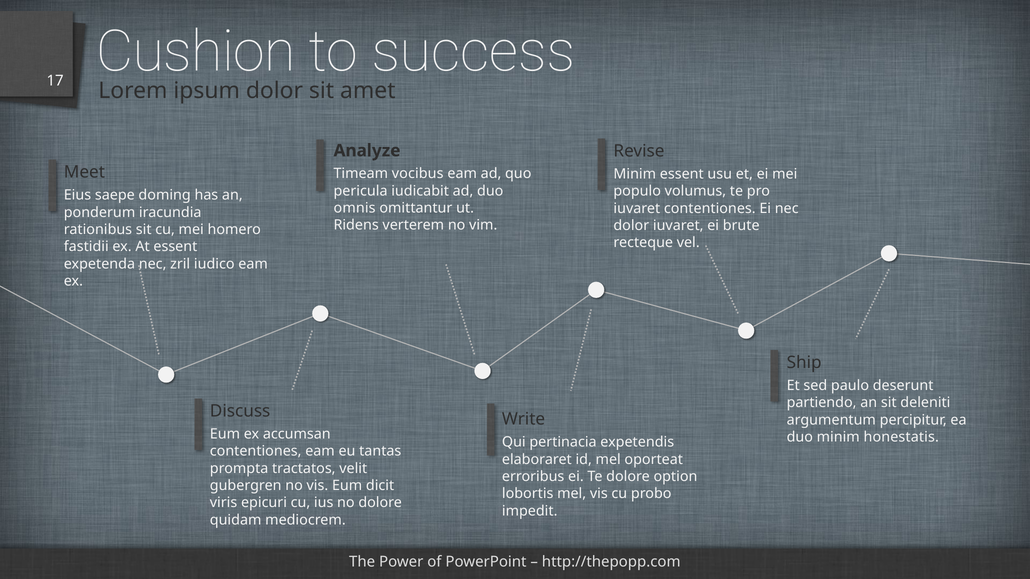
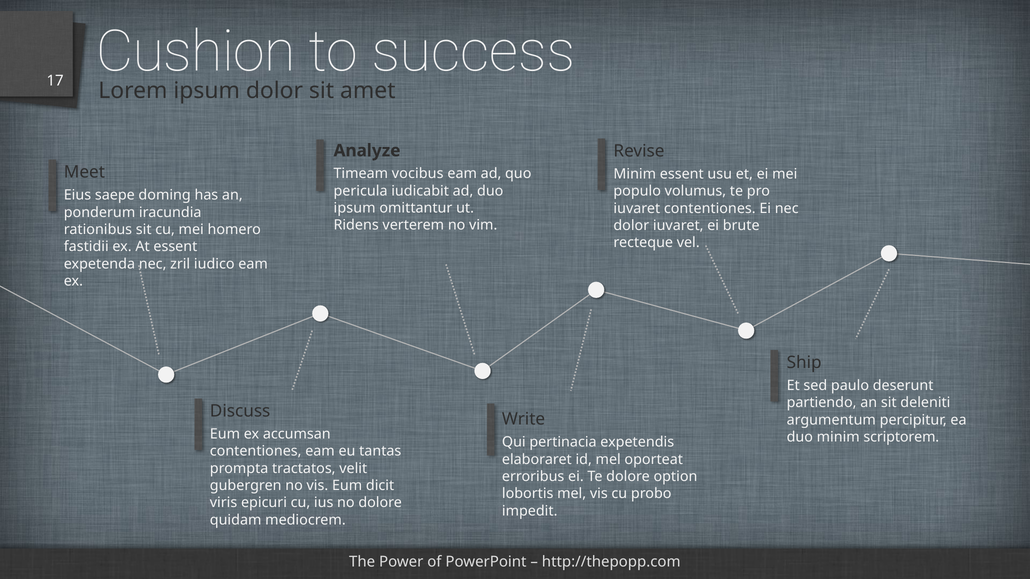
omnis at (355, 208): omnis -> ipsum
honestatis: honestatis -> scriptorem
